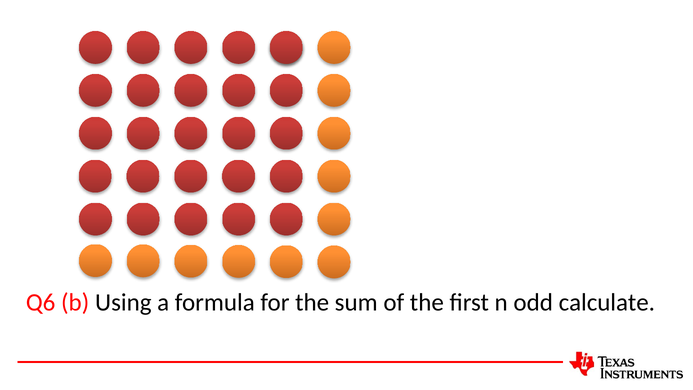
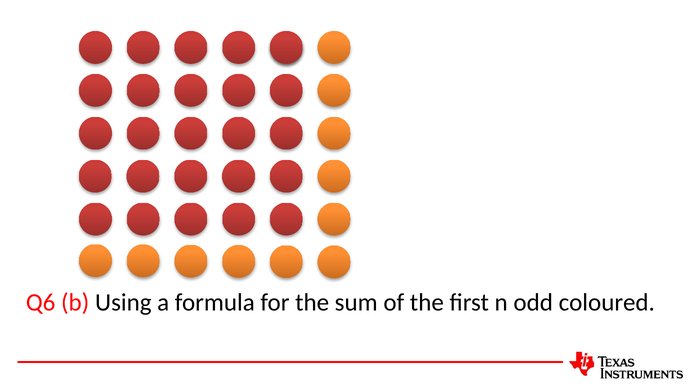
calculate: calculate -> coloured
